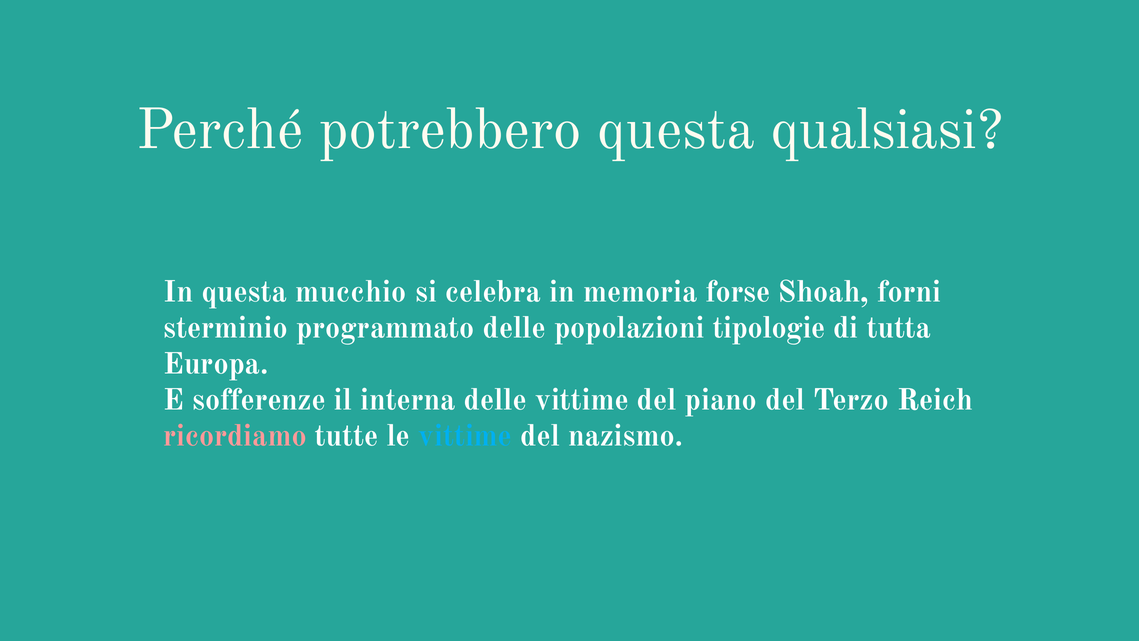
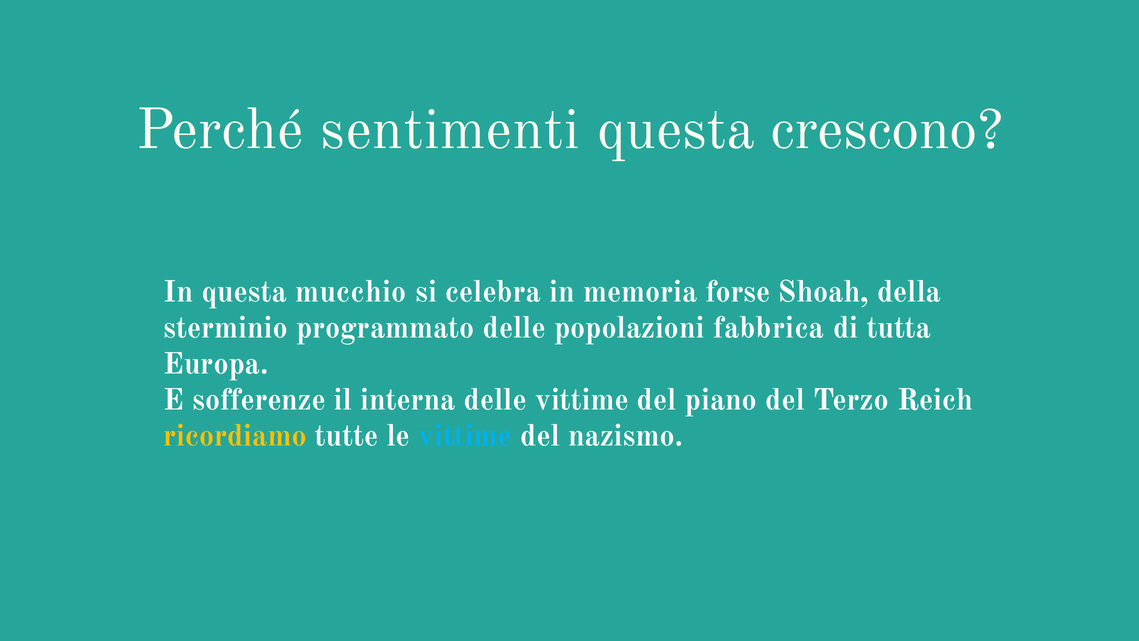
potrebbero: potrebbero -> sentimenti
qualsiasi: qualsiasi -> crescono
forni: forni -> della
tipologie: tipologie -> fabbrica
ricordiamo colour: pink -> yellow
